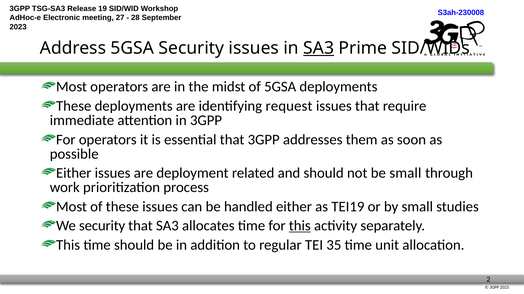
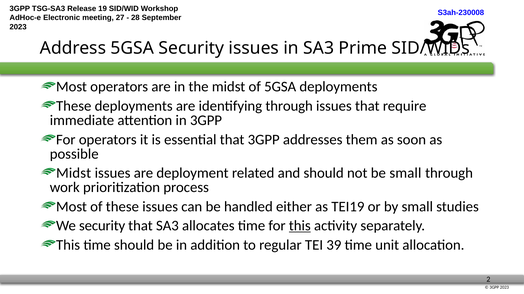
SA3 at (319, 48) underline: present -> none
identifying request: request -> through
Either at (74, 173): Either -> Midst
35: 35 -> 39
